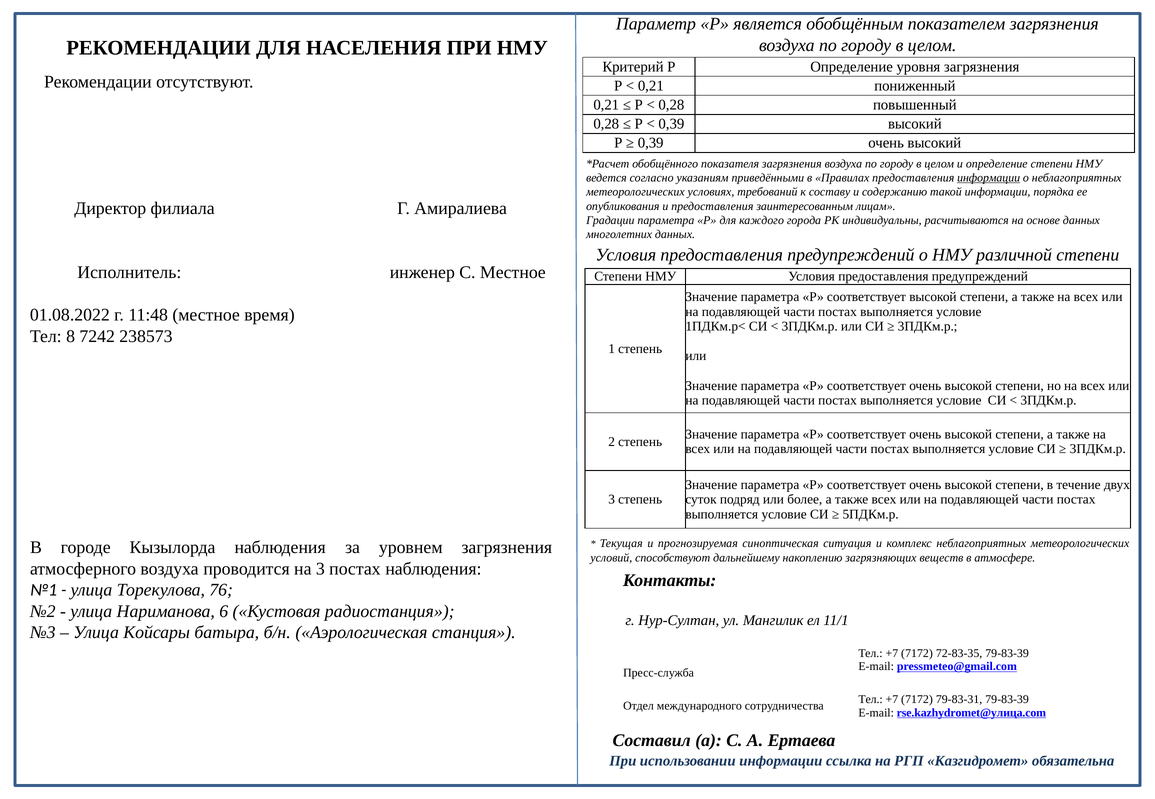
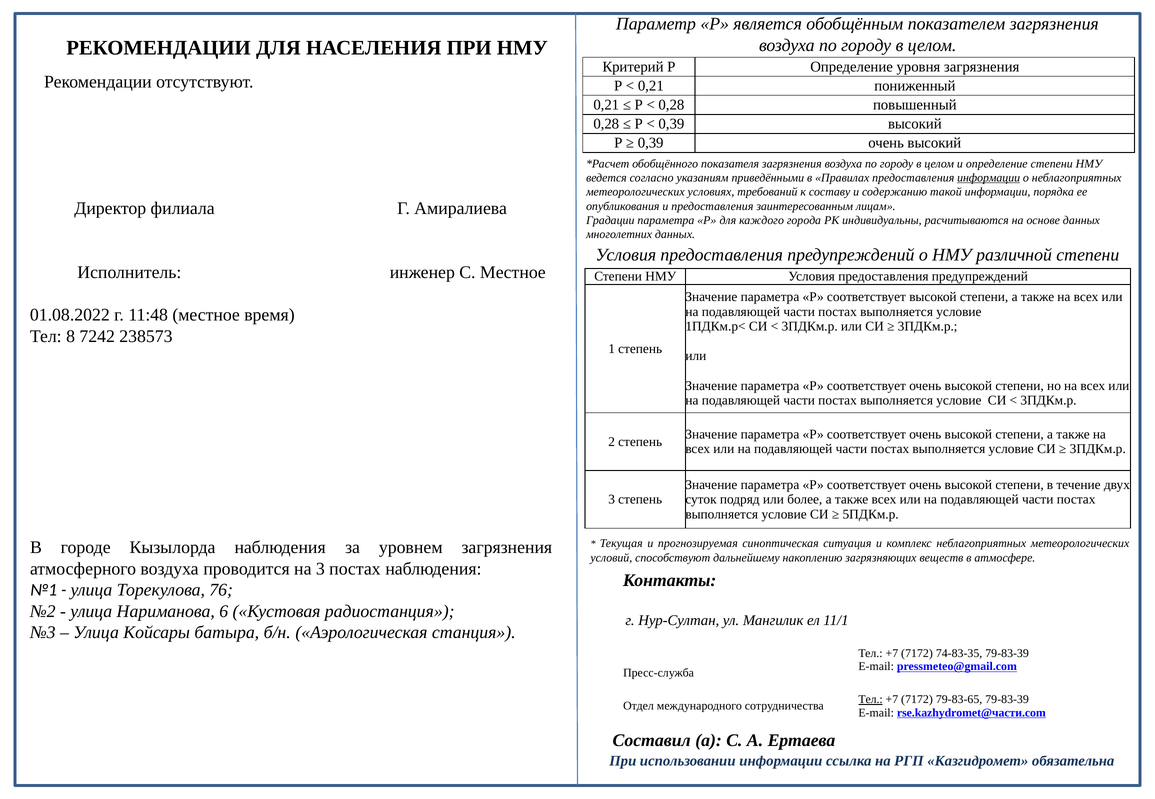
72-83-35: 72-83-35 -> 74-83-35
Тел at (871, 700) underline: none -> present
79-83-31: 79-83-31 -> 79-83-65
rse.kazhydromet@улица.com: rse.kazhydromet@улица.com -> rse.kazhydromet@части.com
